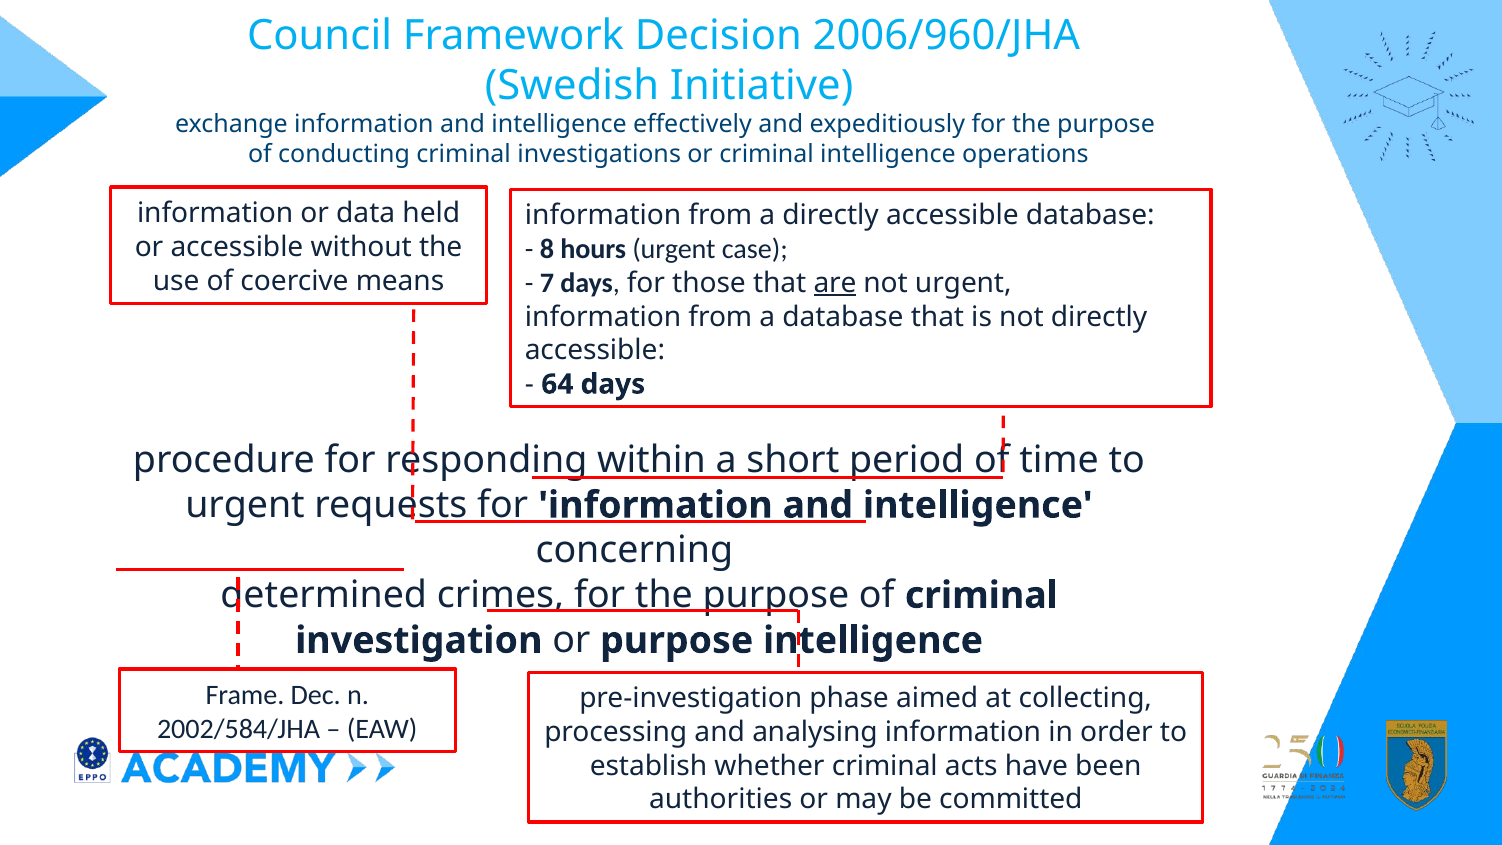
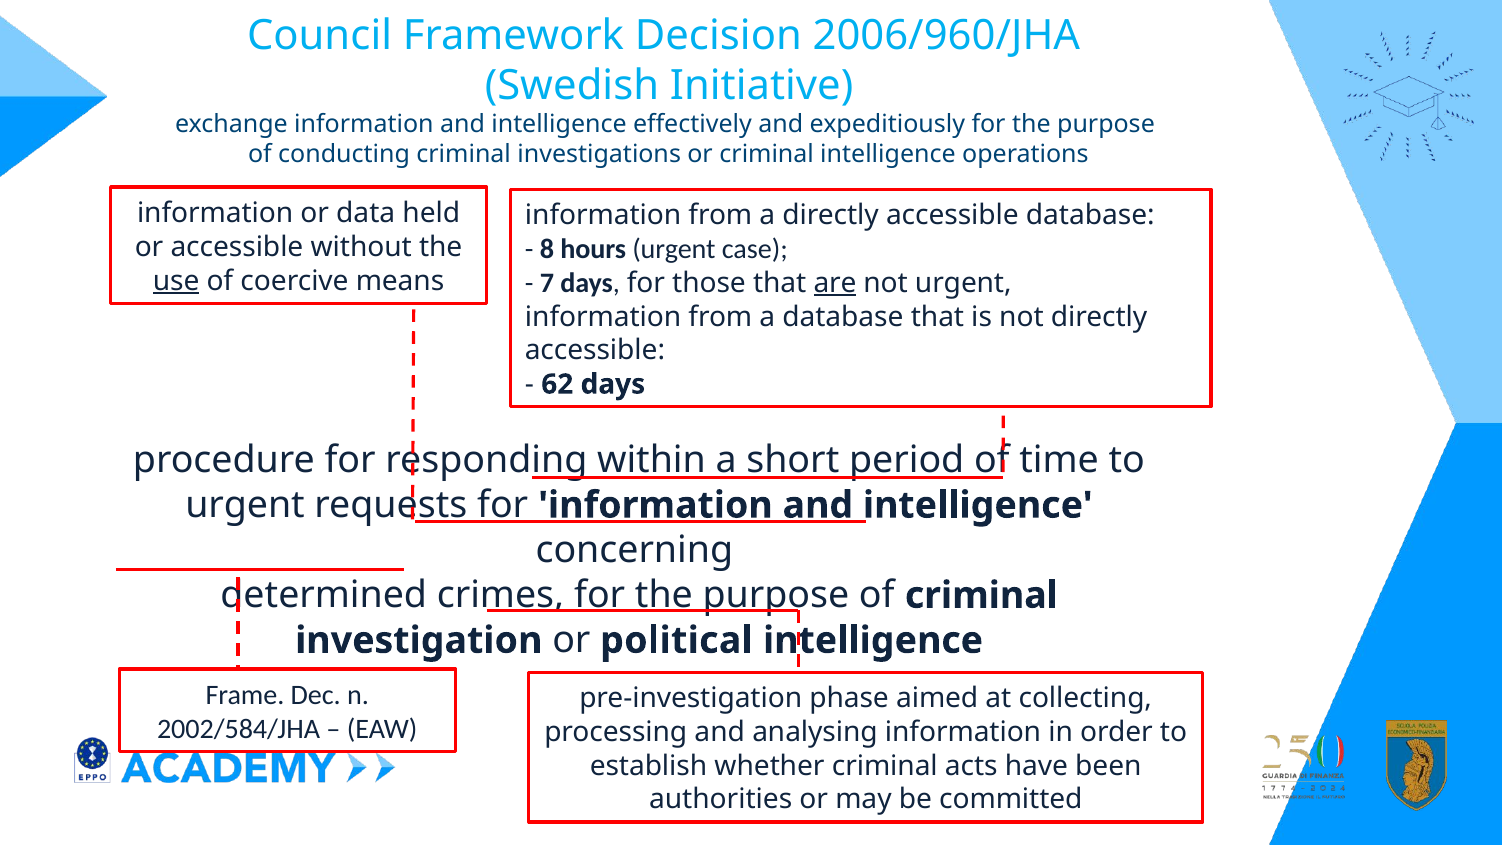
use underline: none -> present
64: 64 -> 62
or purpose: purpose -> political
